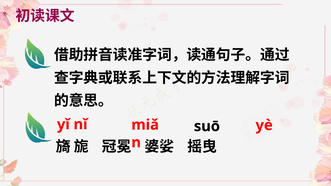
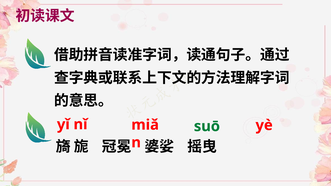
suō colour: black -> green
